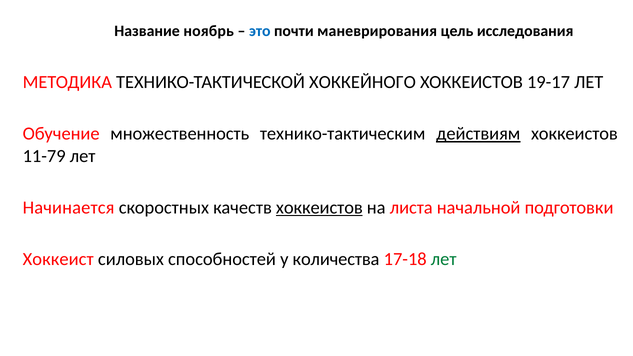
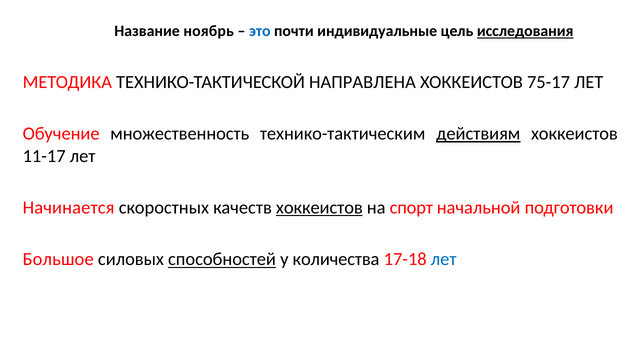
маневрирования: маневрирования -> индивидуальные
исследования underline: none -> present
ХОККЕЙНОГО: ХОККЕЙНОГО -> НАПРАВЛЕНА
19-17: 19-17 -> 75-17
11-79: 11-79 -> 11-17
листа: листа -> спорт
Хоккеист: Хоккеист -> Большое
способностей underline: none -> present
лет at (444, 259) colour: green -> blue
